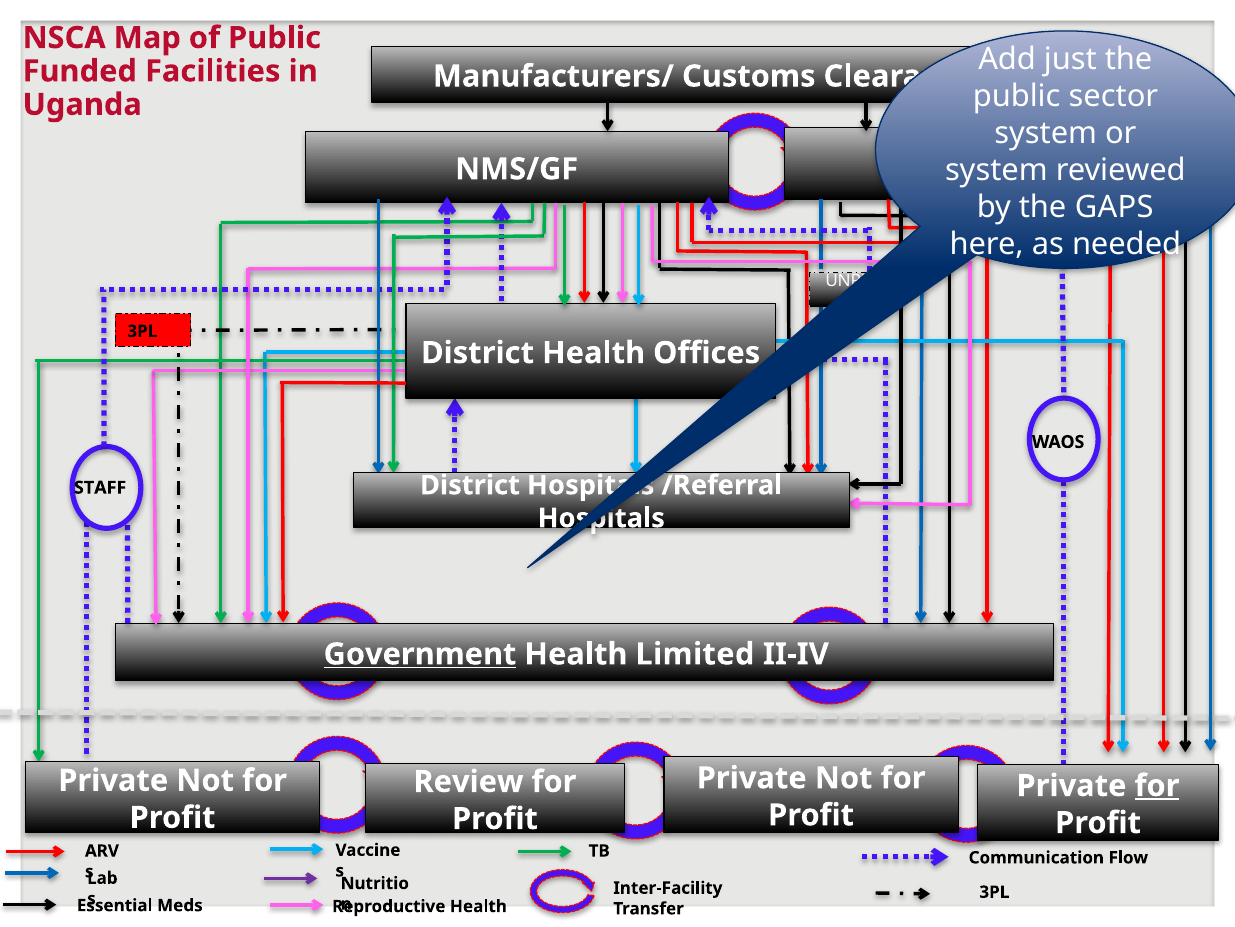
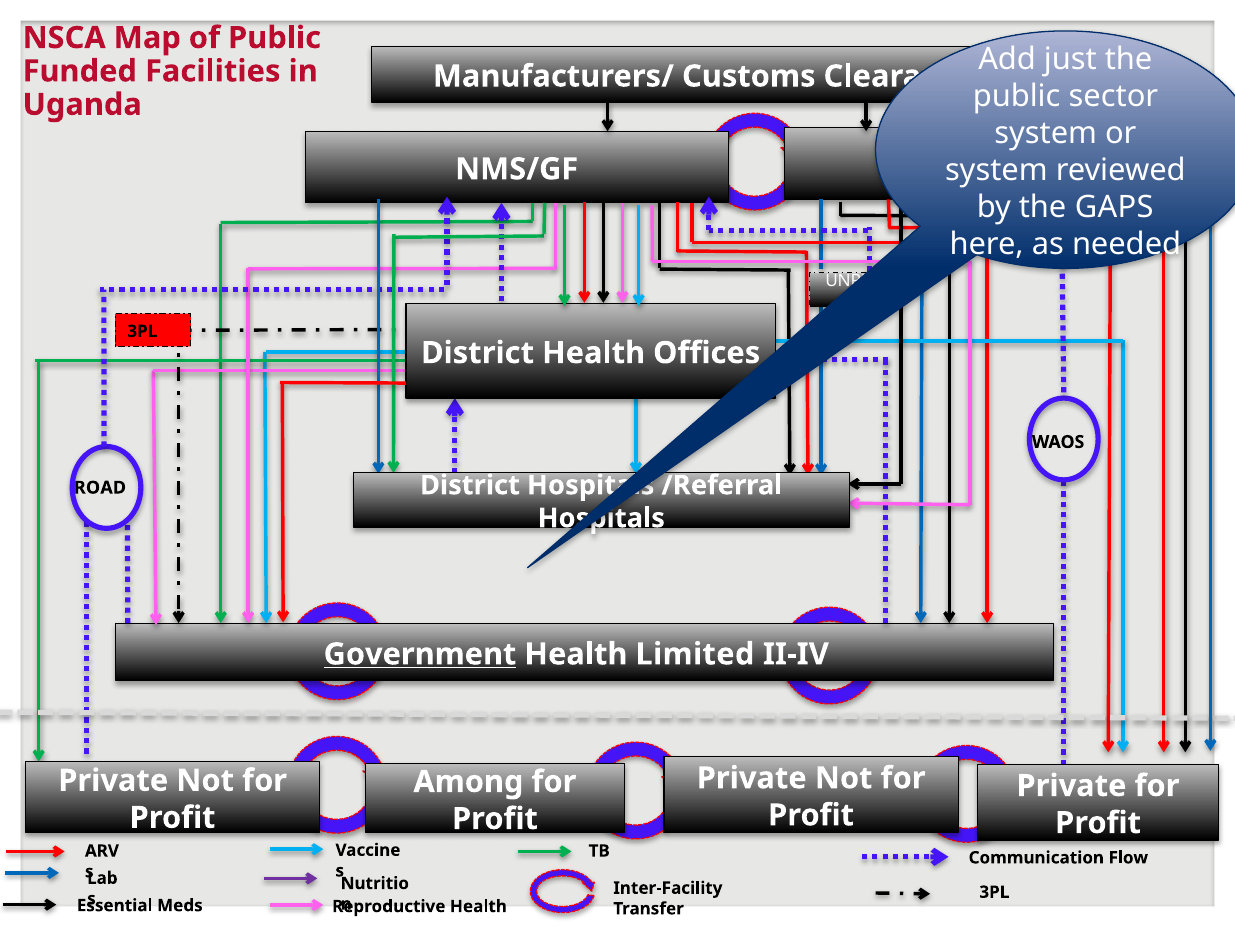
STAFF: STAFF -> ROAD
Review: Review -> Among
for at (1157, 785) underline: present -> none
